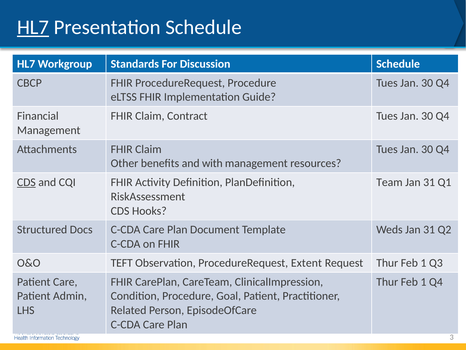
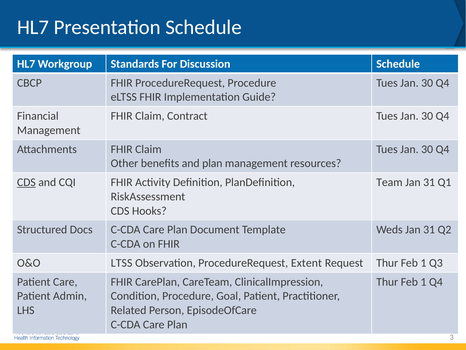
HL7 at (33, 27) underline: present -> none
and with: with -> plan
TEFT: TEFT -> LTSS
